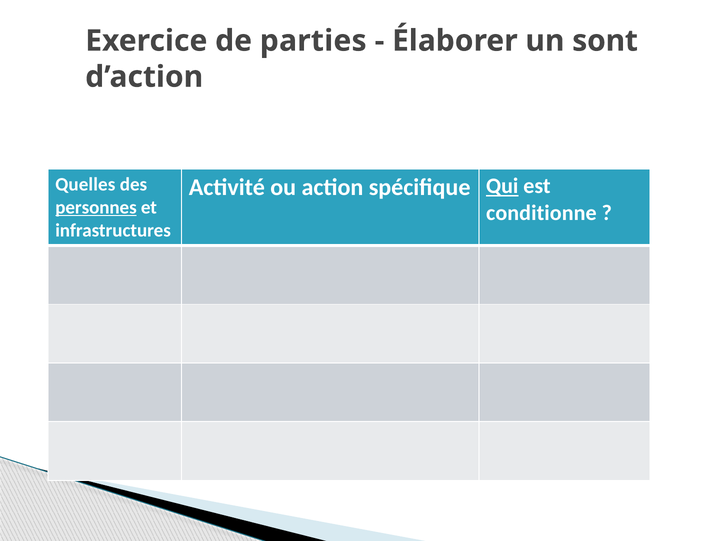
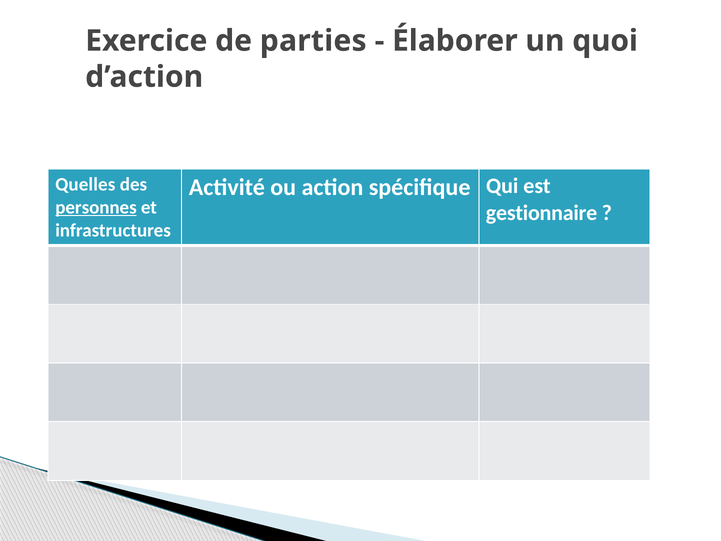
sont: sont -> quoi
Qui underline: present -> none
conditionne: conditionne -> gestionnaire
